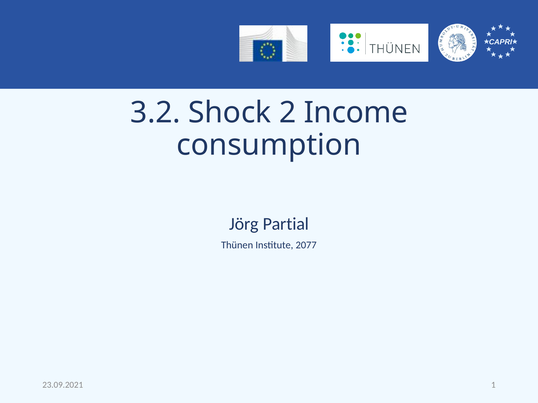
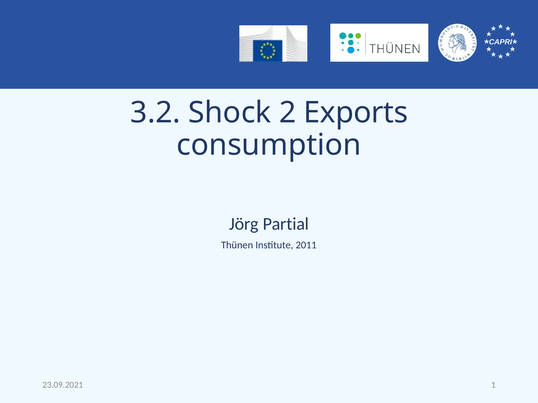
Income: Income -> Exports
2077: 2077 -> 2011
